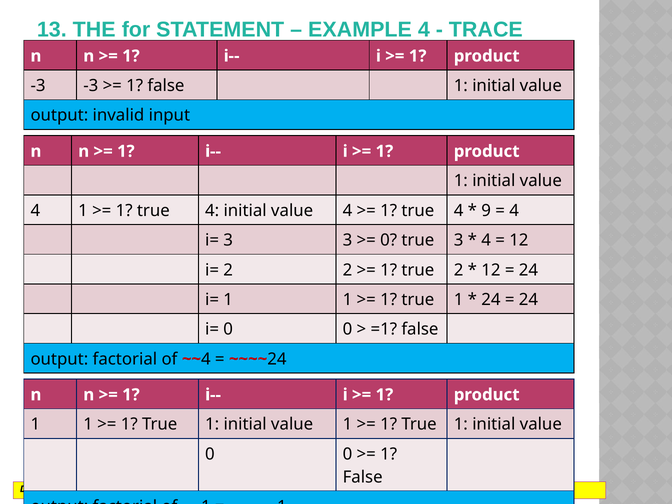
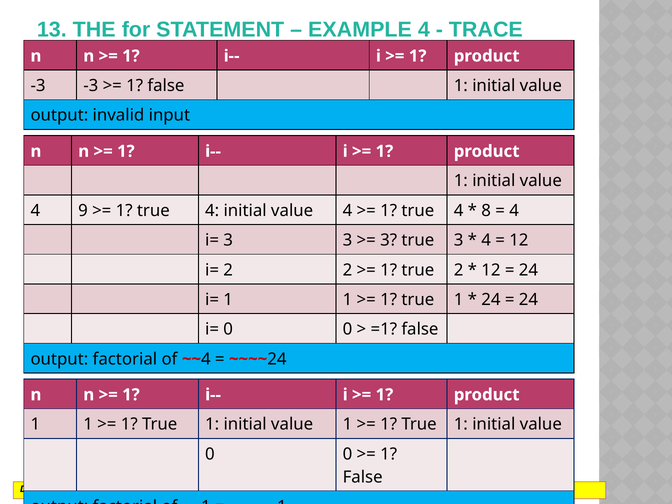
4 1: 1 -> 9
9: 9 -> 8
0 at (389, 240): 0 -> 3
